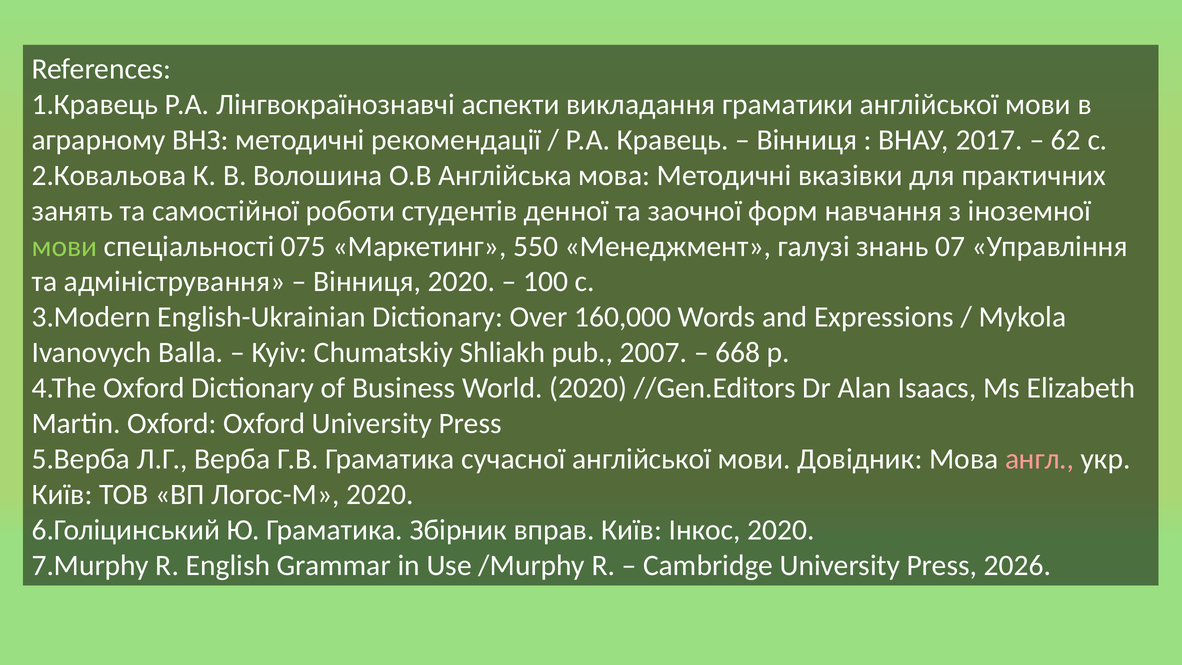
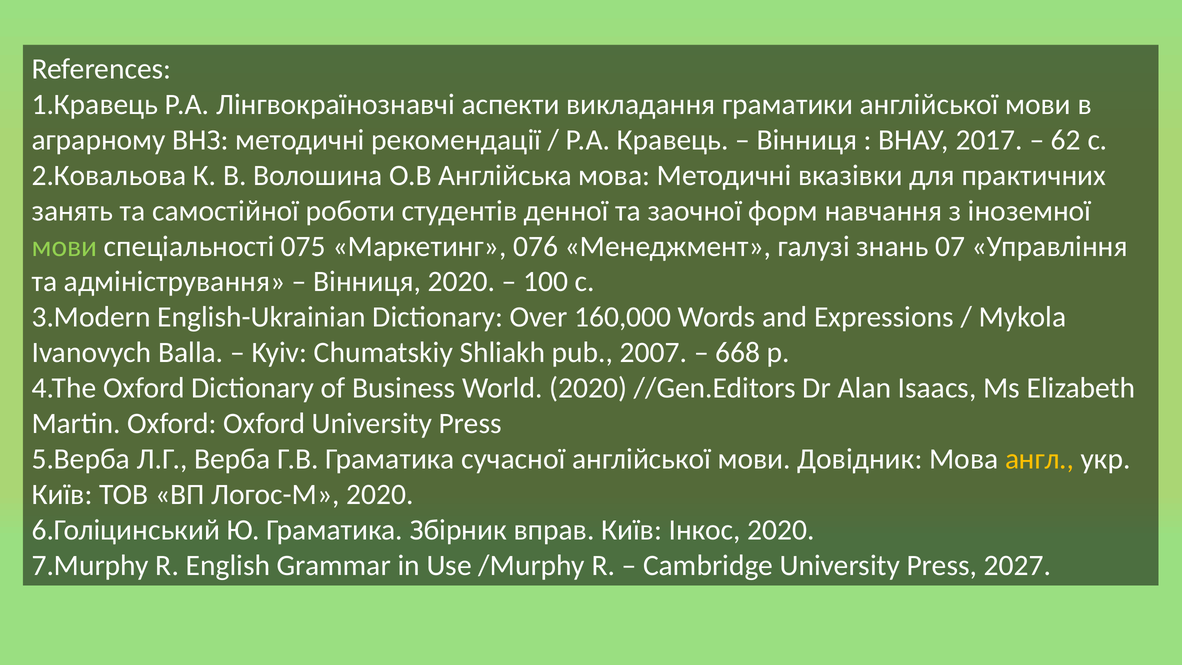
550: 550 -> 076
англ colour: pink -> yellow
2026: 2026 -> 2027
